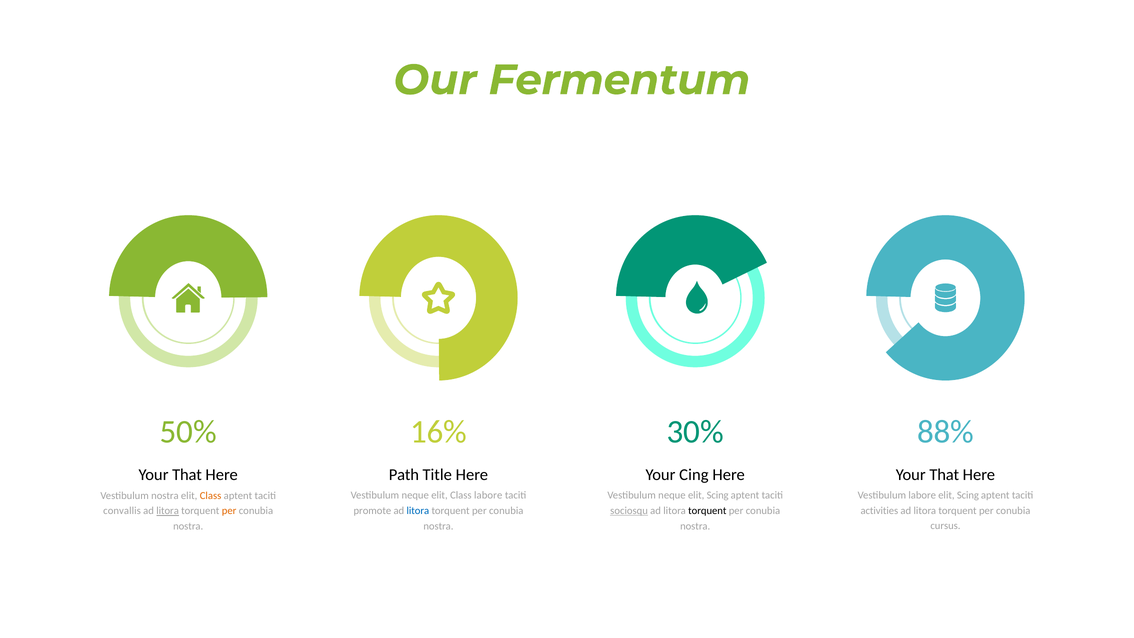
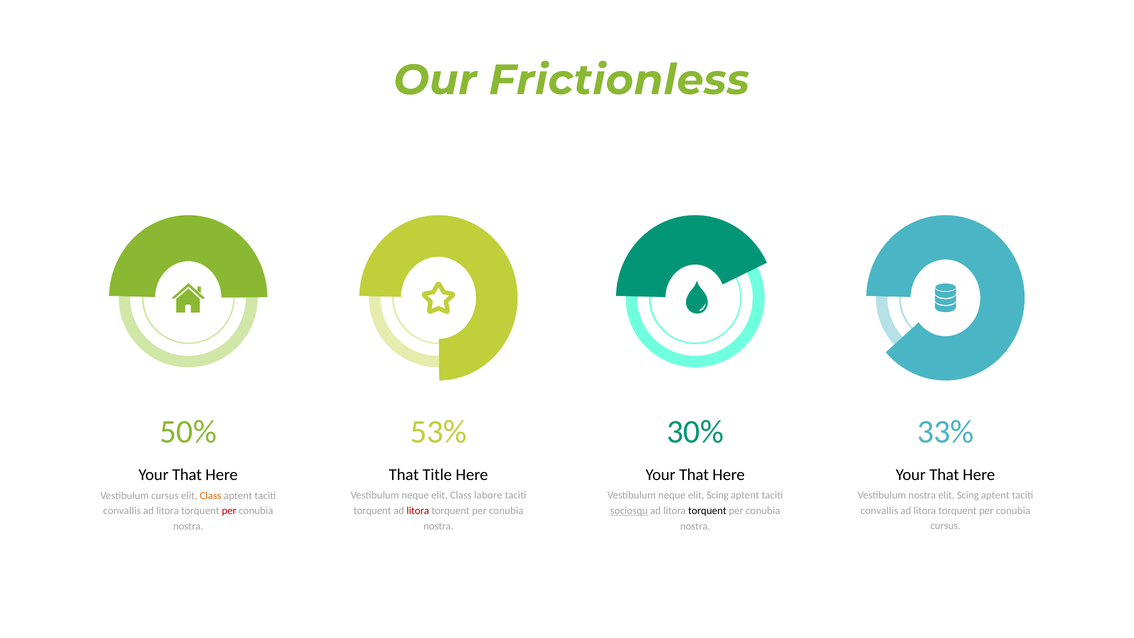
Fermentum: Fermentum -> Frictionless
16%: 16% -> 53%
88%: 88% -> 33%
Cing at (694, 475): Cing -> That
Path at (404, 475): Path -> That
Vestibulum labore: labore -> nostra
Vestibulum nostra: nostra -> cursus
activities at (879, 510): activities -> convallis
promote at (372, 511): promote -> torquent
litora at (418, 511) colour: blue -> red
litora at (168, 511) underline: present -> none
per at (229, 511) colour: orange -> red
